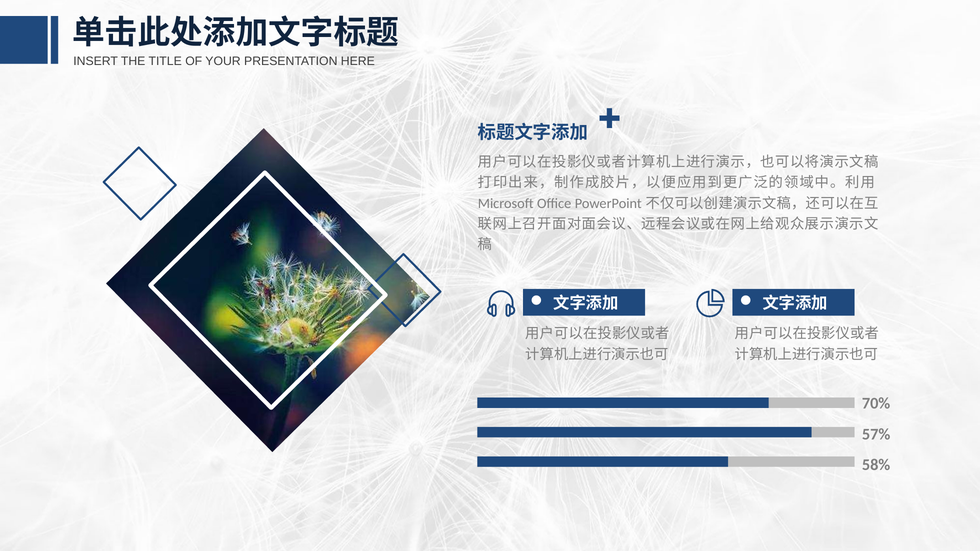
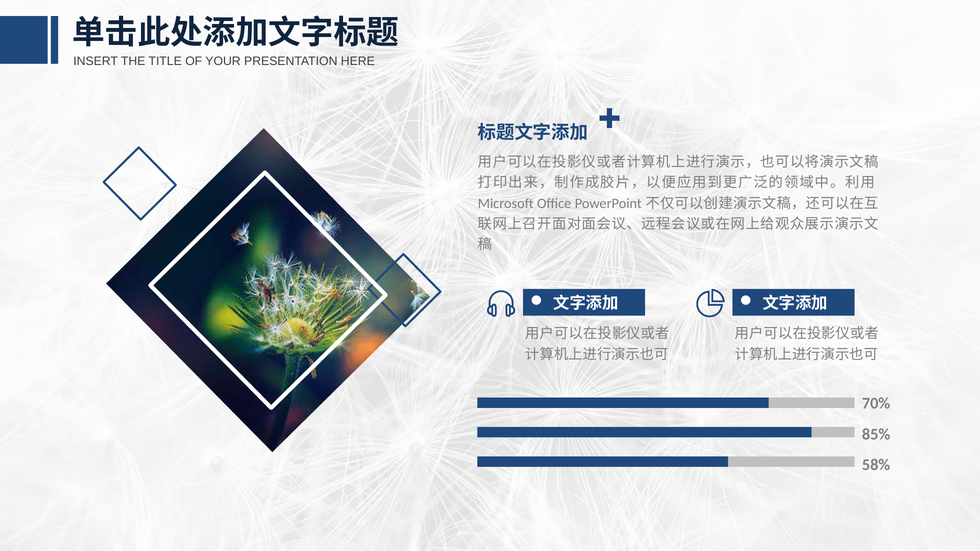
57%: 57% -> 85%
